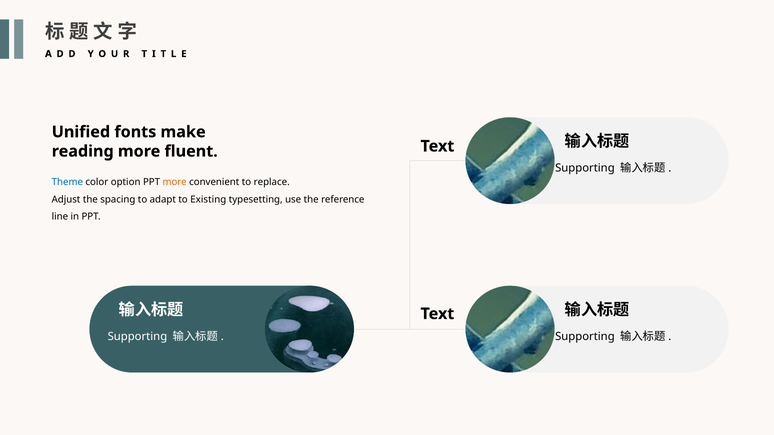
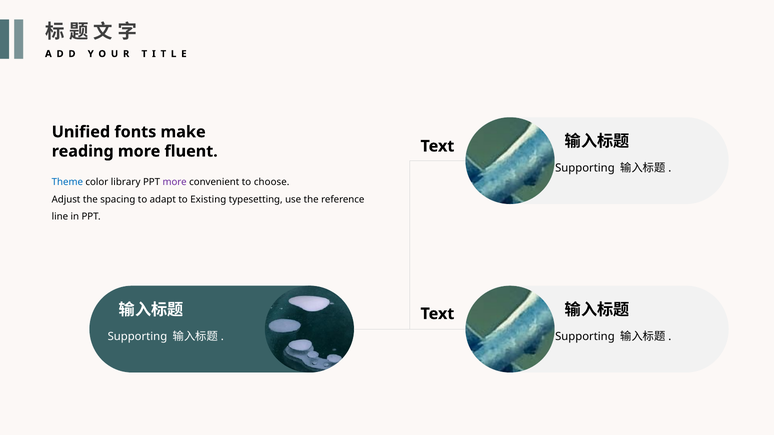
option: option -> library
more at (175, 182) colour: orange -> purple
replace: replace -> choose
